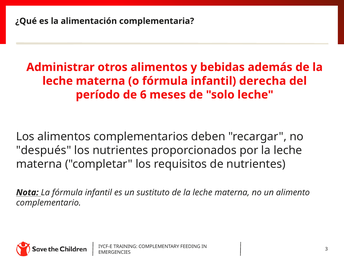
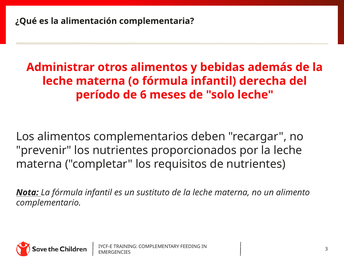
después: después -> prevenir
